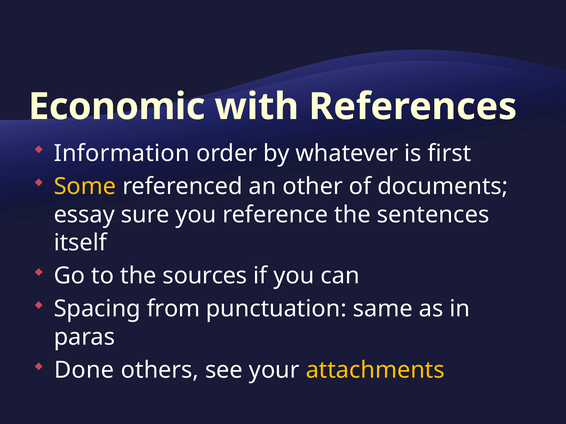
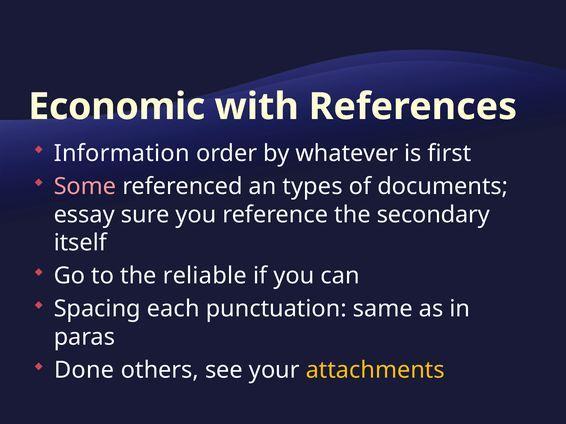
Some colour: yellow -> pink
other: other -> types
sentences: sentences -> secondary
sources: sources -> reliable
from: from -> each
